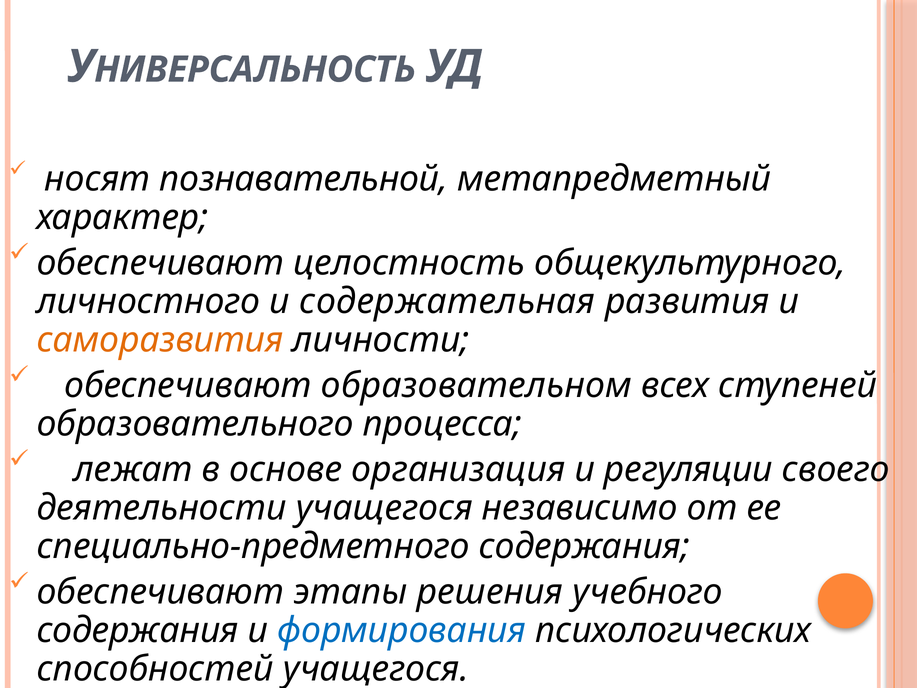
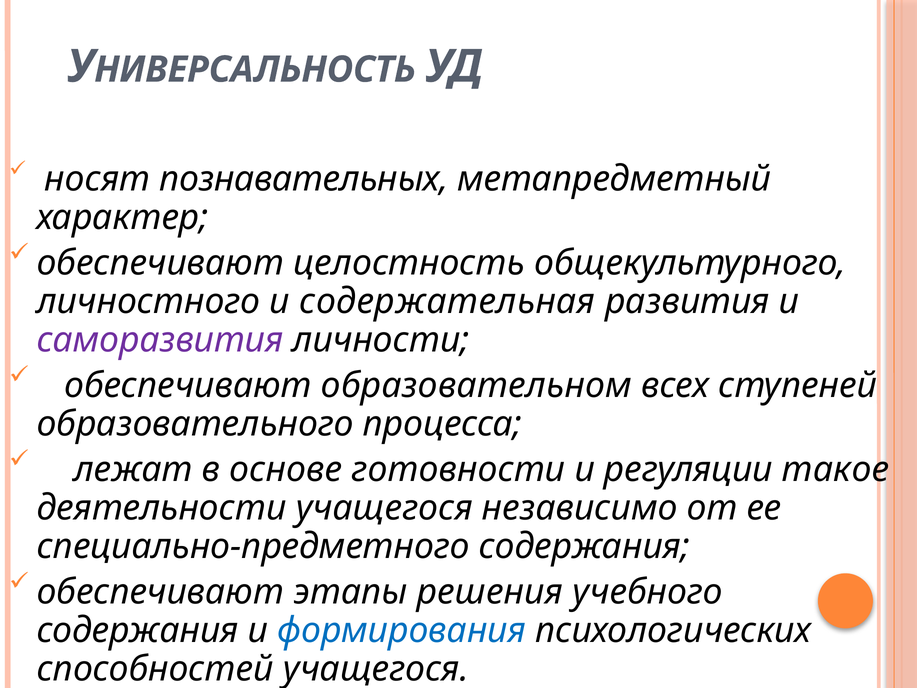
познавательной: познавательной -> познавательных
саморазвития colour: orange -> purple
организация: организация -> готовности
своего: своего -> такое
